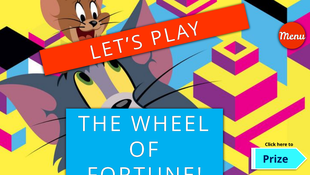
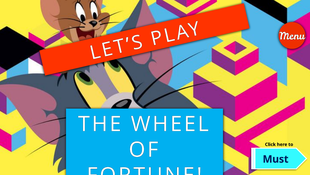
Prize: Prize -> Must
